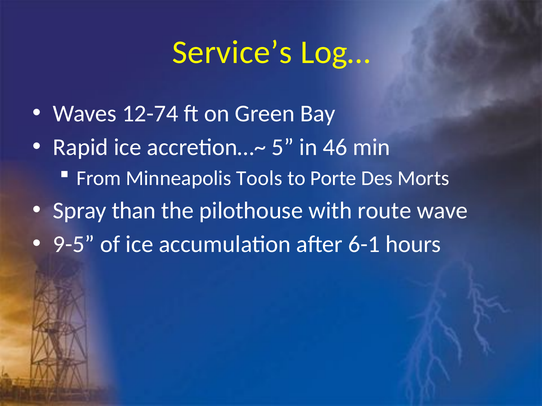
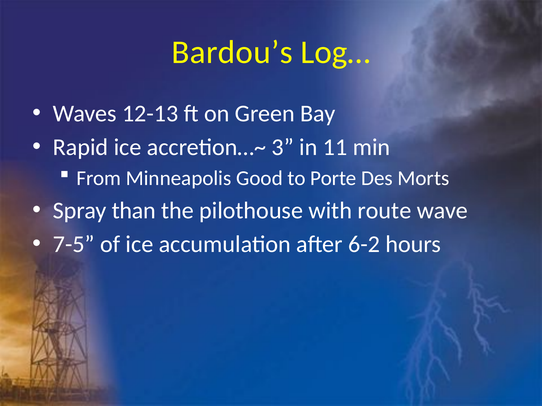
Service’s: Service’s -> Bardou’s
12-74: 12-74 -> 12-13
5: 5 -> 3
46: 46 -> 11
Tools: Tools -> Good
9-5: 9-5 -> 7-5
6-1: 6-1 -> 6-2
